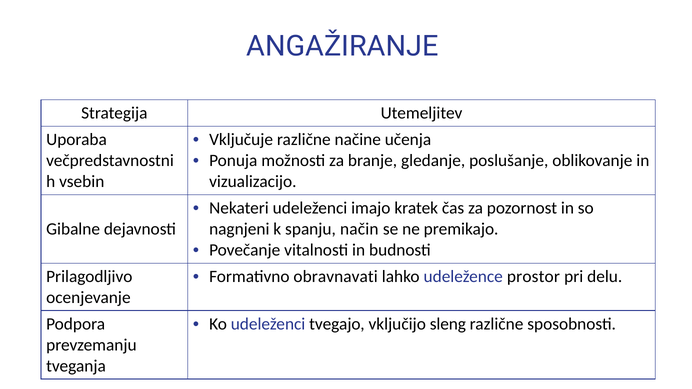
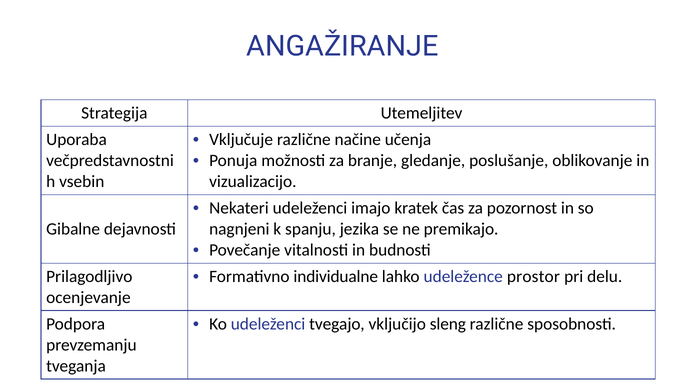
način: način -> jezika
obravnavati: obravnavati -> individualne
